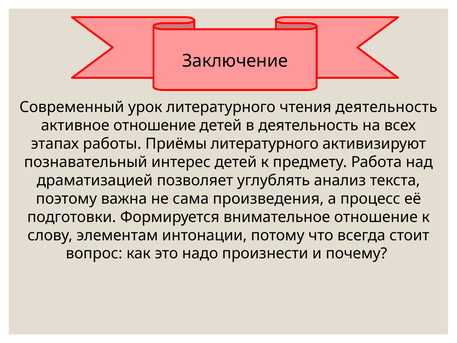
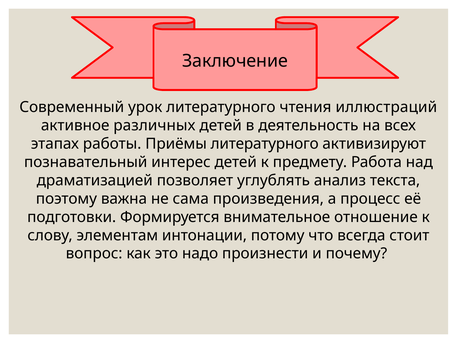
чтения деятельность: деятельность -> иллюстраций
активное отношение: отношение -> различных
